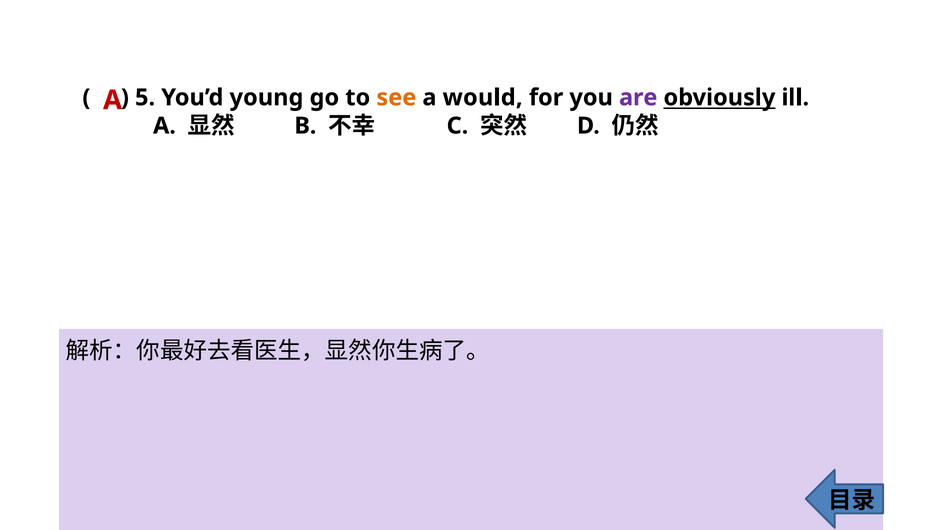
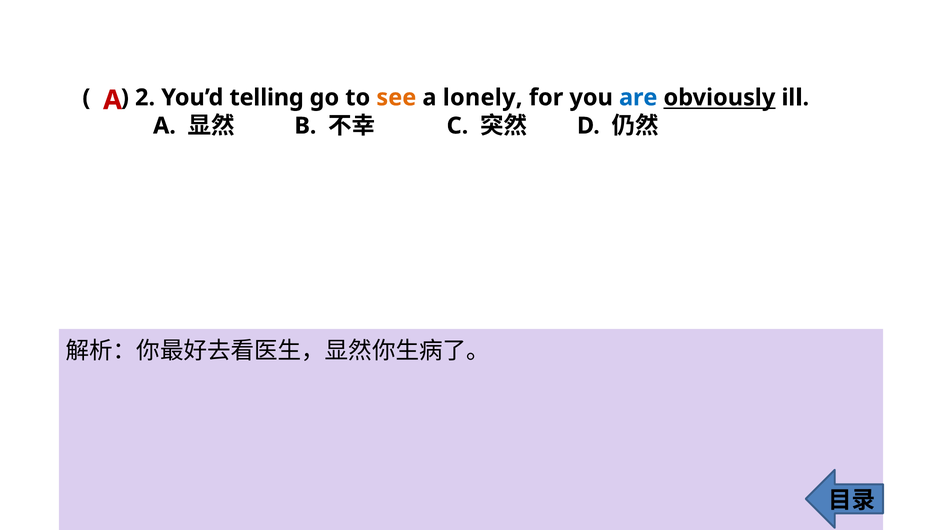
5: 5 -> 2
young: young -> telling
would: would -> lonely
are colour: purple -> blue
